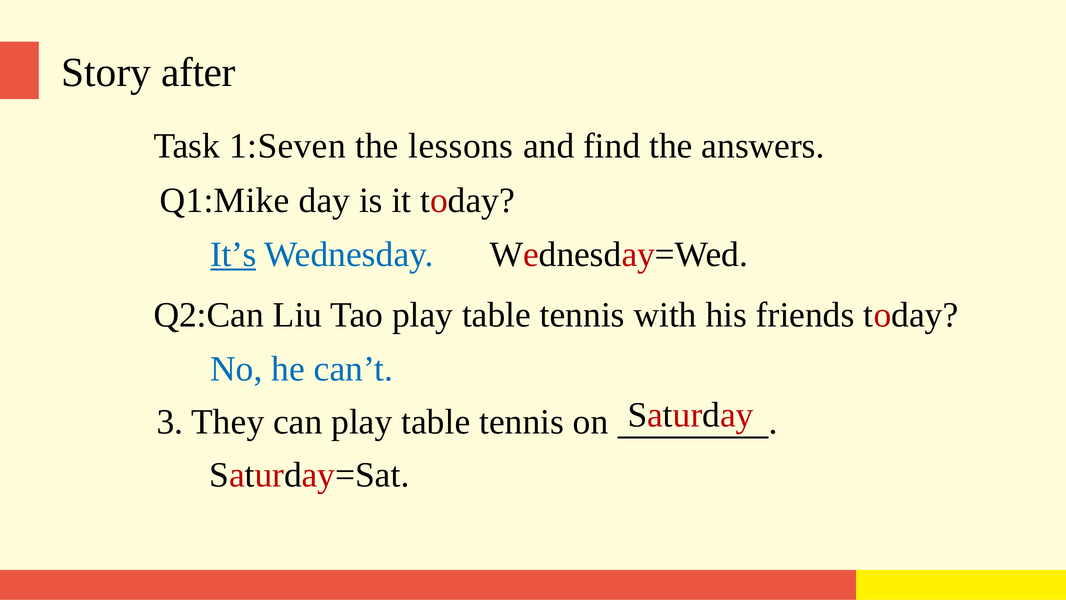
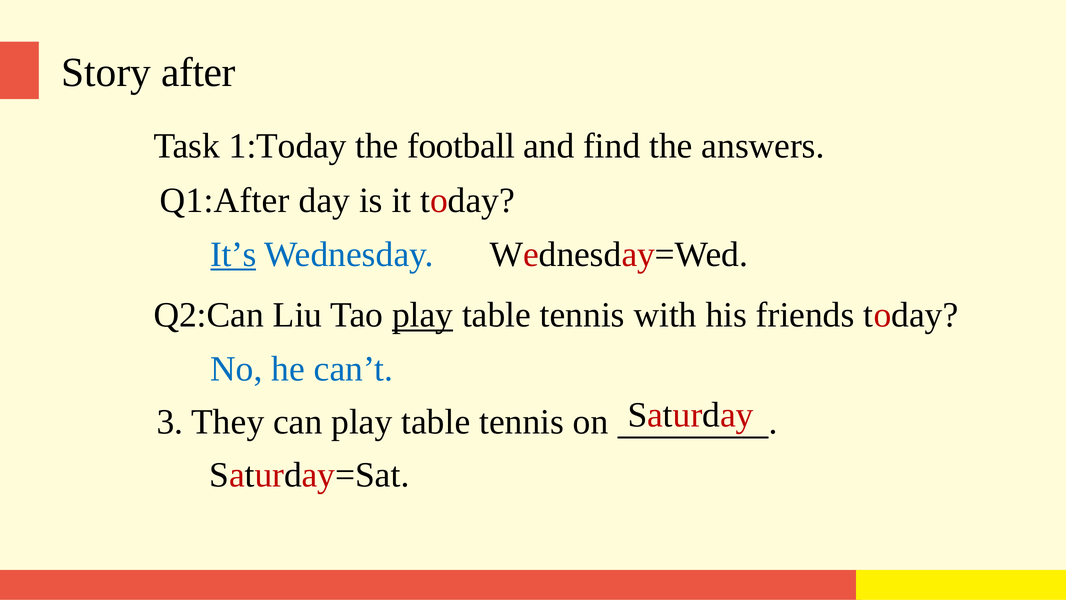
1:Seven: 1:Seven -> 1:Today
lessons: lessons -> football
Q1:Mike: Q1:Mike -> Q1:After
play at (423, 315) underline: none -> present
